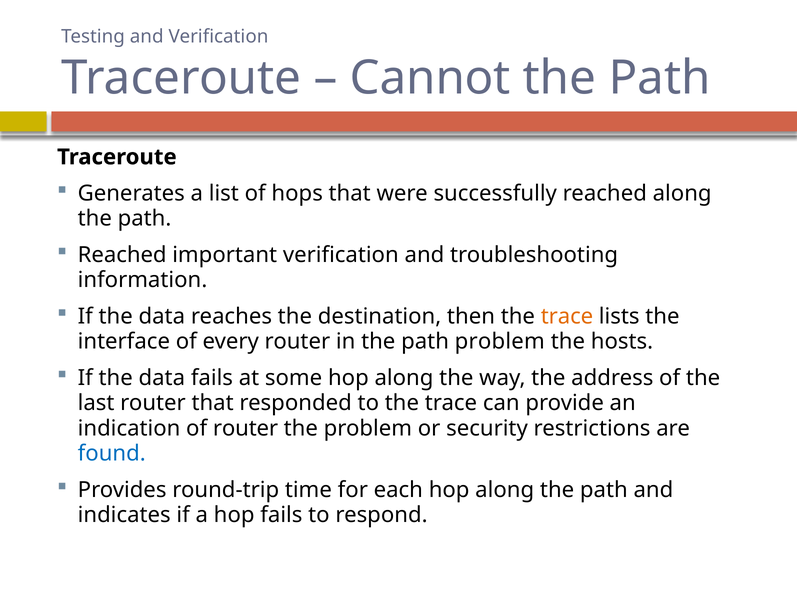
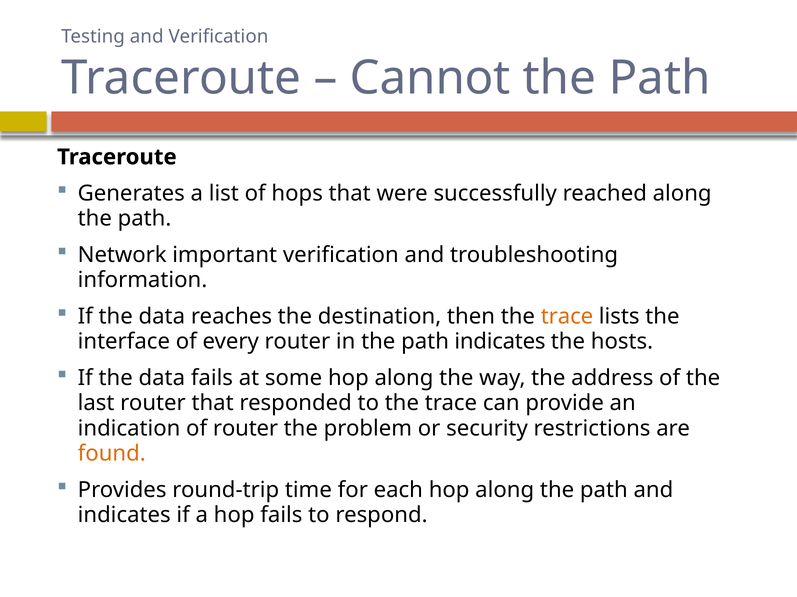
Reached at (122, 255): Reached -> Network
path problem: problem -> indicates
found colour: blue -> orange
